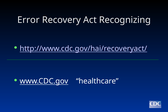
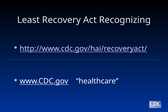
Error: Error -> Least
